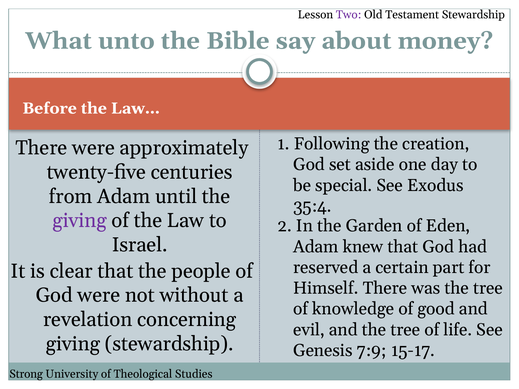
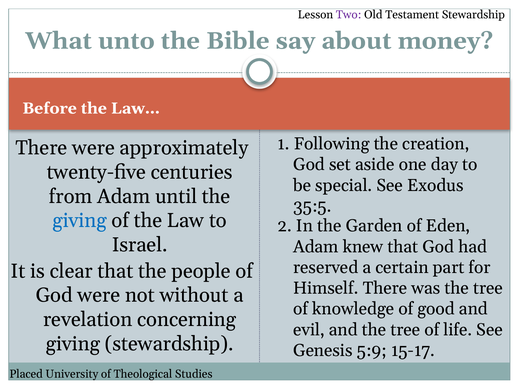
35:4: 35:4 -> 35:5
giving at (80, 221) colour: purple -> blue
7:9: 7:9 -> 5:9
Strong: Strong -> Placed
